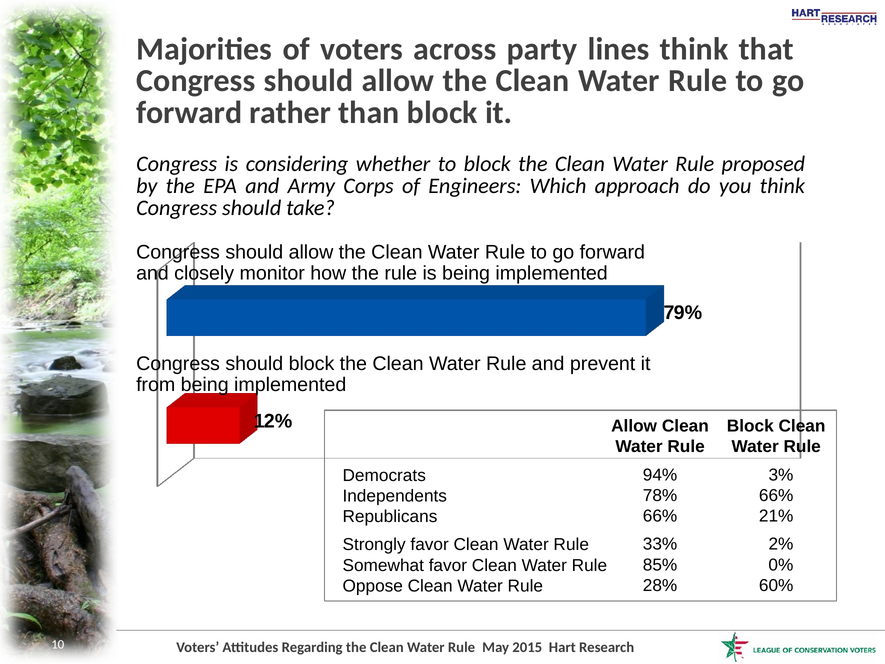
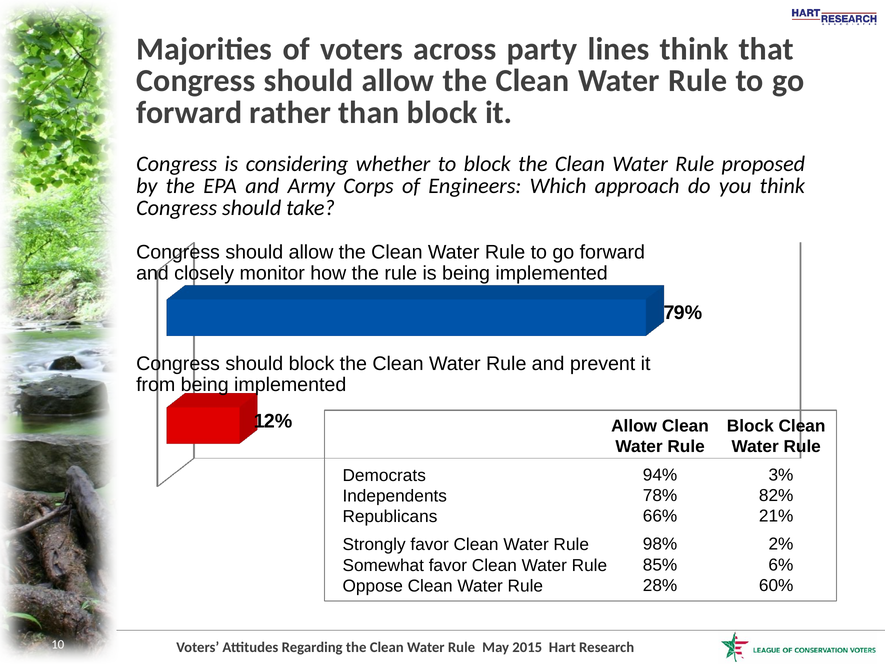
66% at (776, 495): 66% -> 82%
33%: 33% -> 98%
0%: 0% -> 6%
